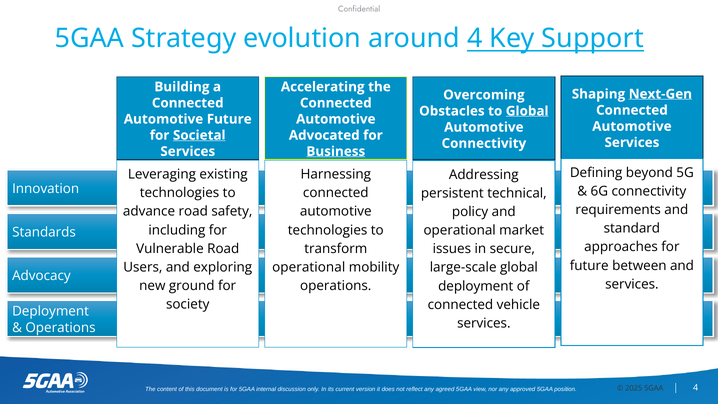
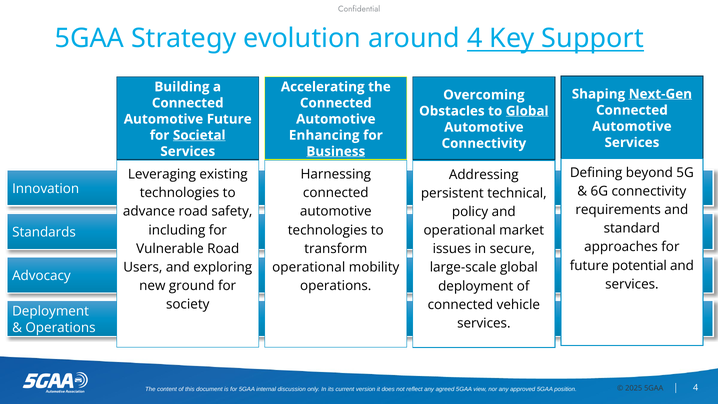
Advocated: Advocated -> Enhancing
between: between -> potential
